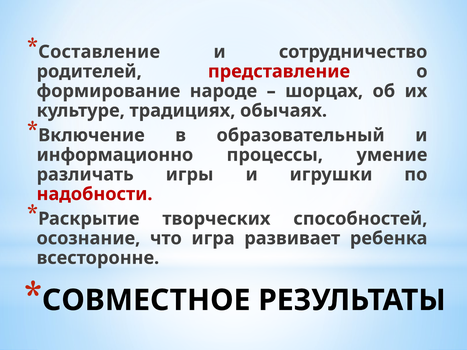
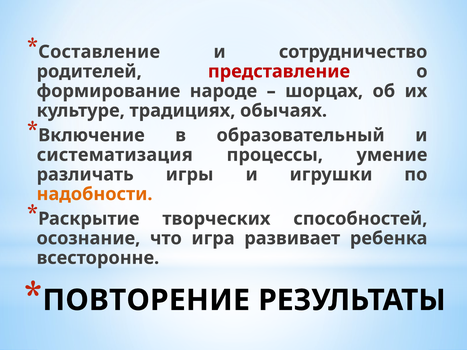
информационно: информационно -> систематизация
надобности colour: red -> orange
СОВМЕСТНОЕ: СОВМЕСТНОЕ -> ПОВТОРЕНИЕ
